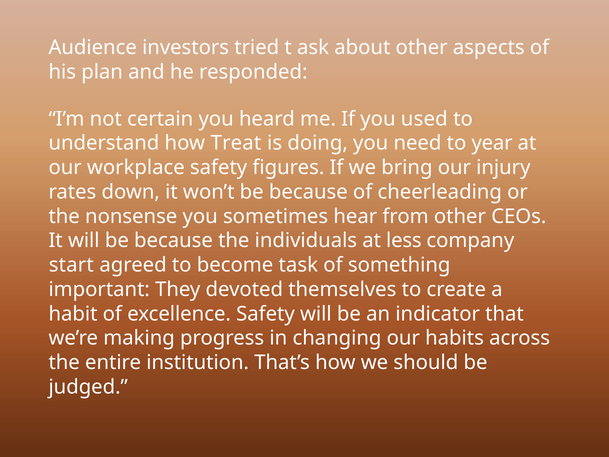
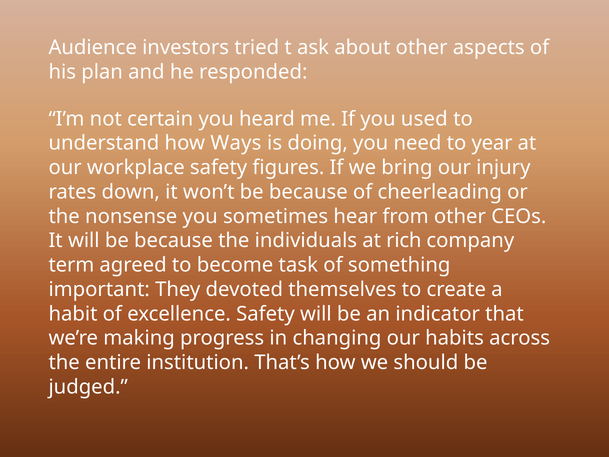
Treat: Treat -> Ways
less: less -> rich
start: start -> term
